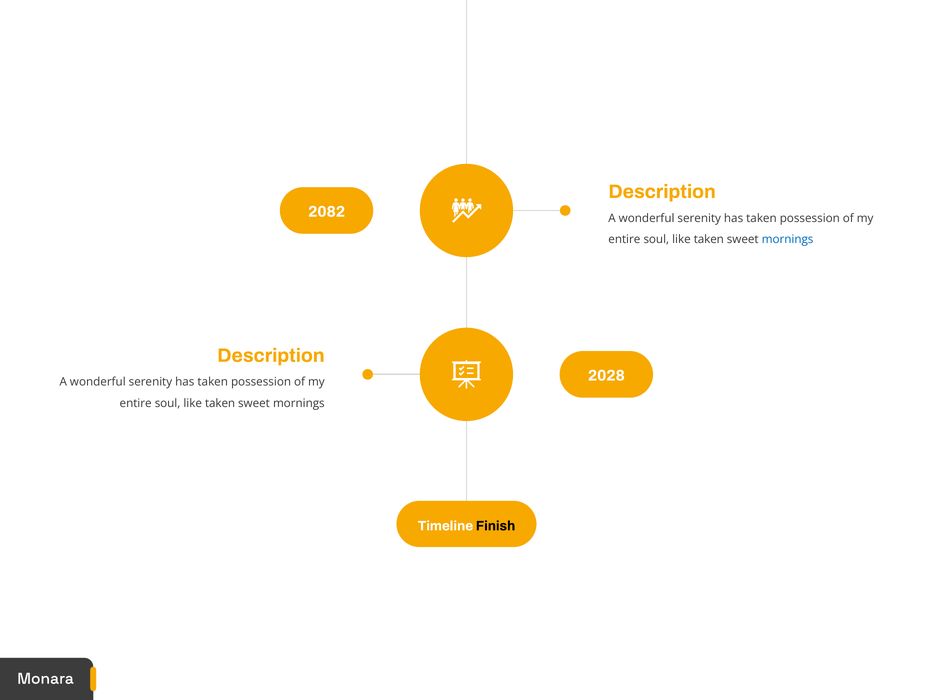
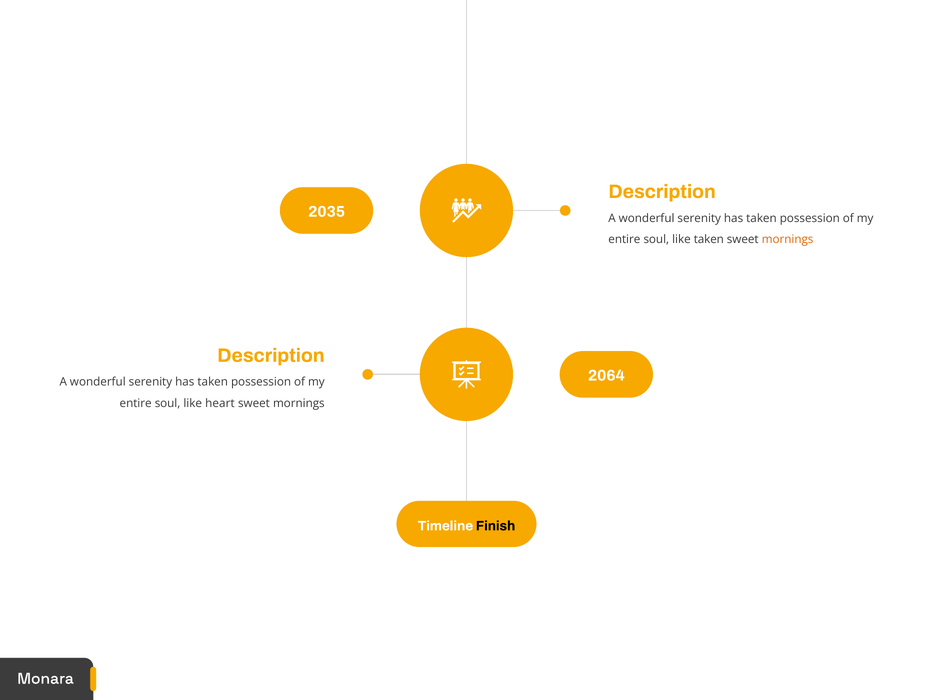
2082: 2082 -> 2035
mornings at (788, 239) colour: blue -> orange
2028: 2028 -> 2064
taken at (220, 403): taken -> heart
